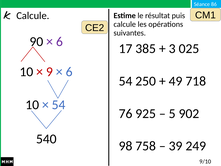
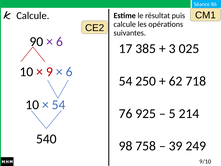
49: 49 -> 62
902: 902 -> 214
